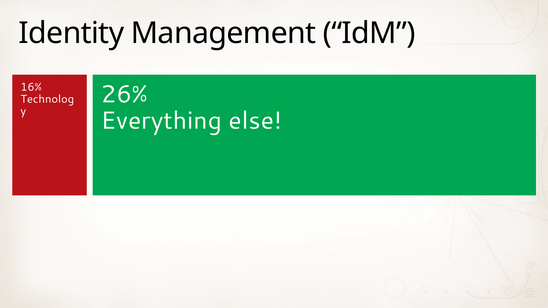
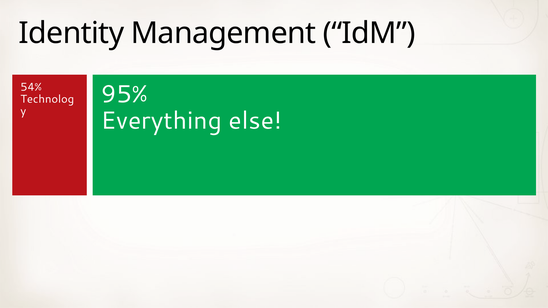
16%: 16% -> 54%
26%: 26% -> 95%
